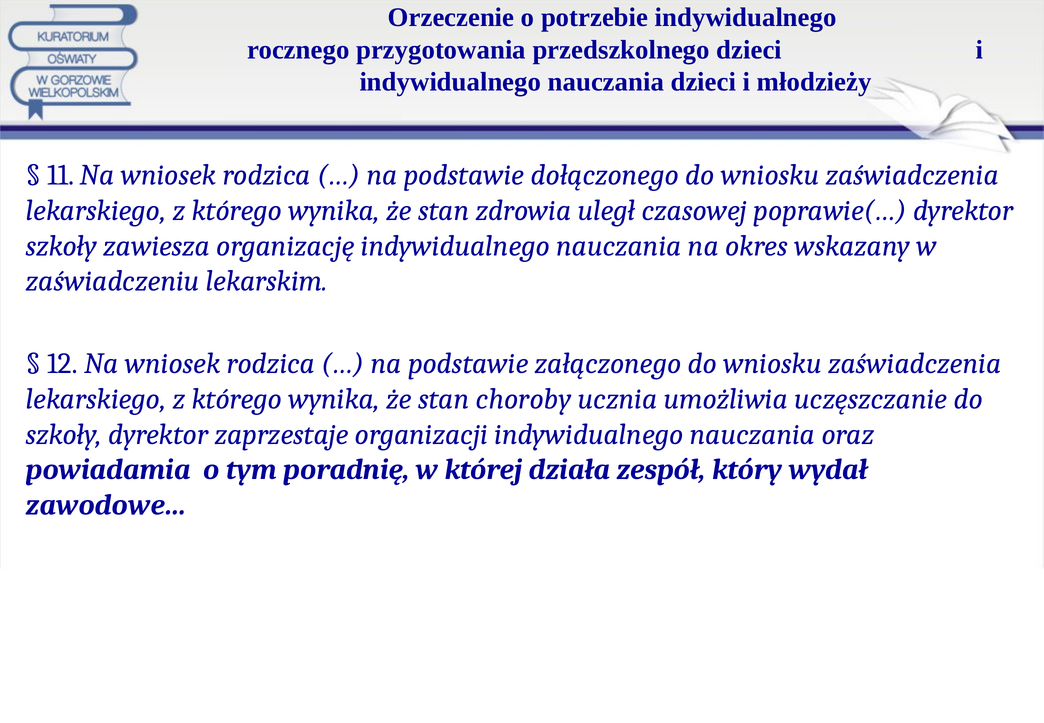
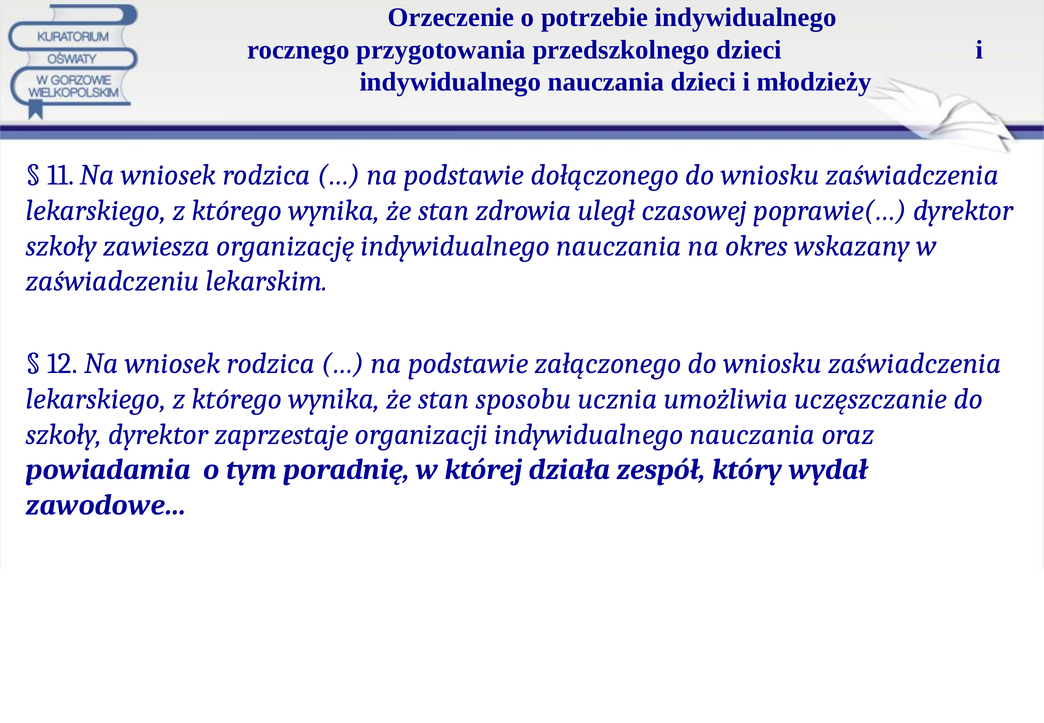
choroby: choroby -> sposobu
